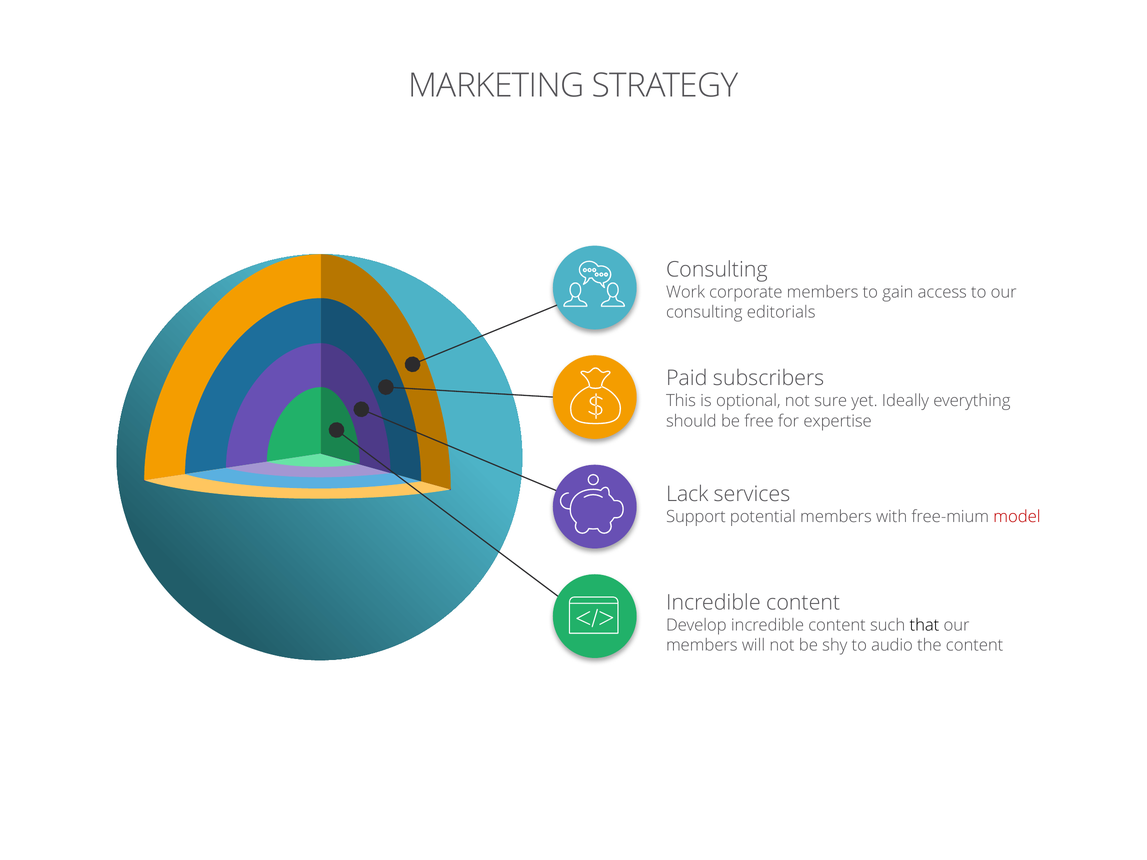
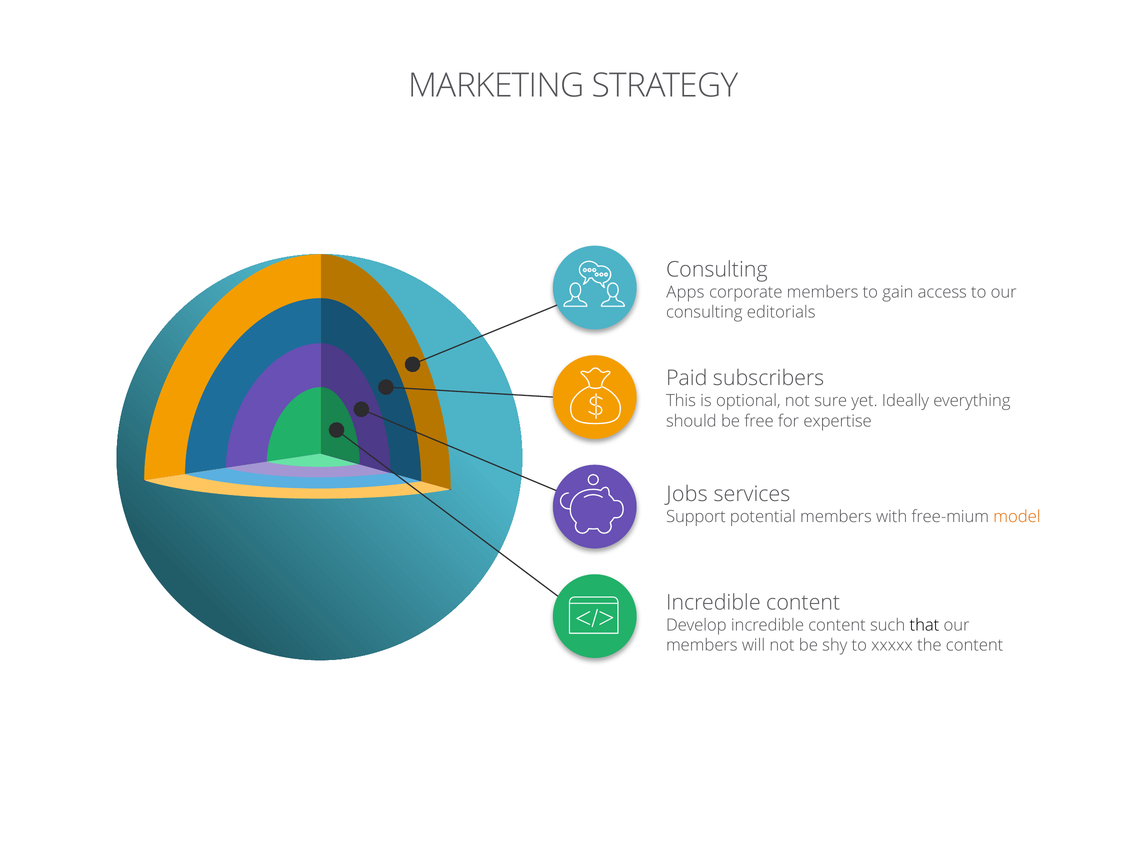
Work: Work -> Apps
Lack: Lack -> Jobs
model colour: red -> orange
audio: audio -> xxxxx
